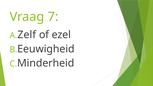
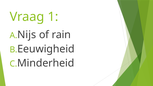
7: 7 -> 1
Zelf: Zelf -> Nijs
ezel: ezel -> rain
